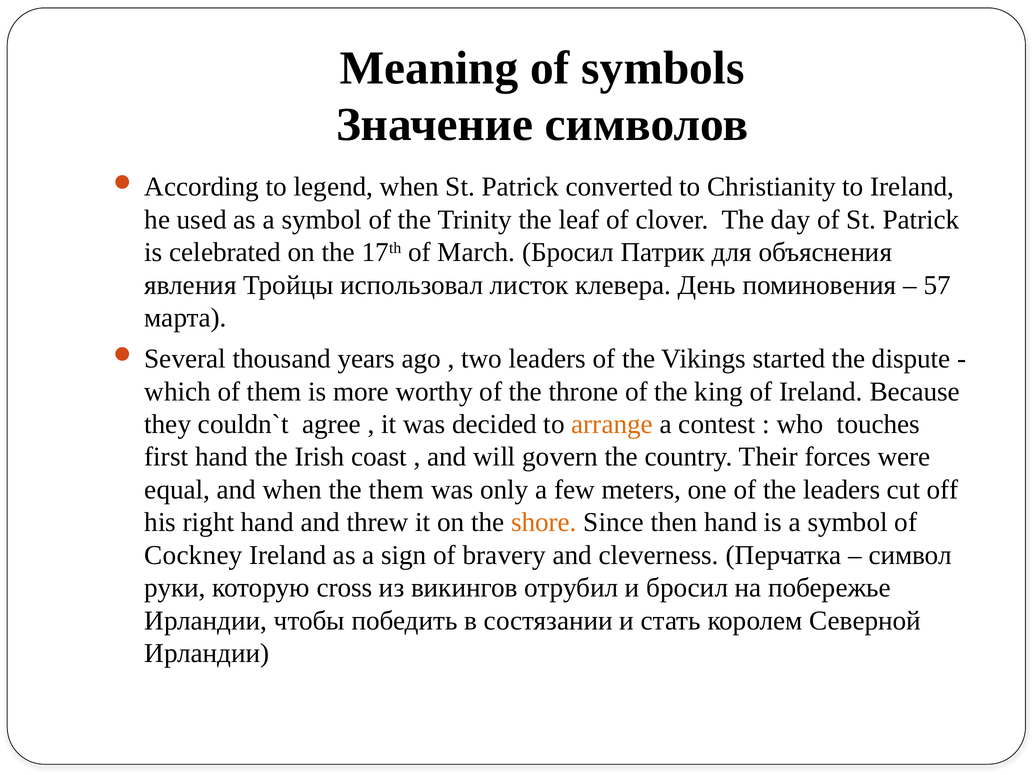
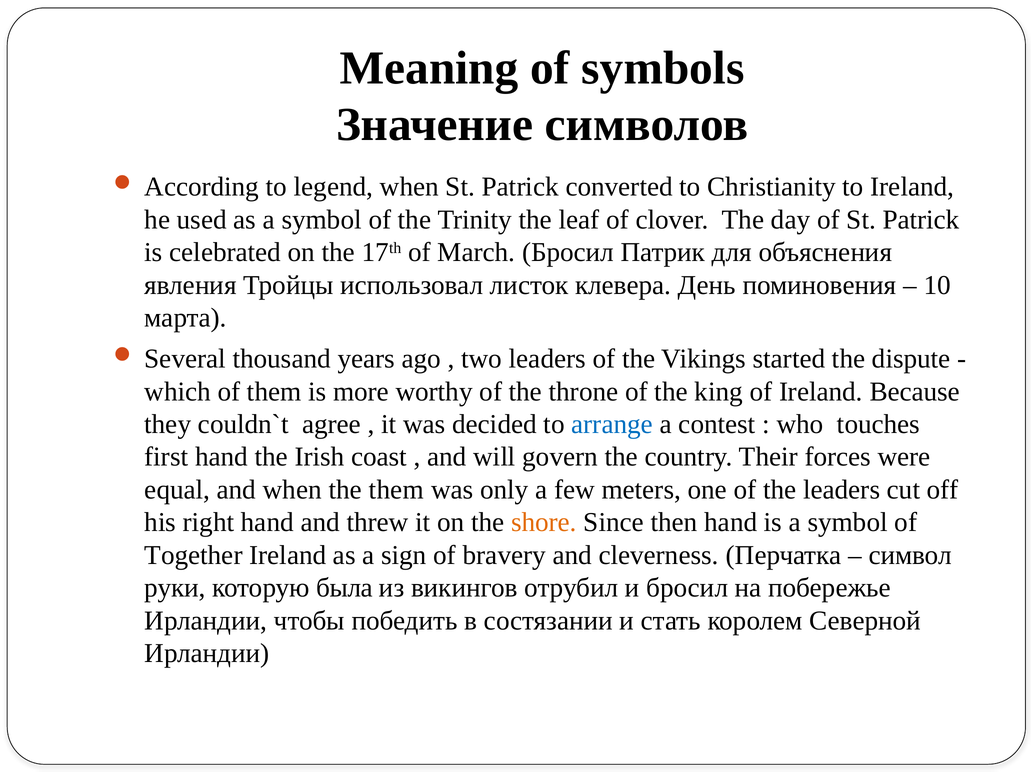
57: 57 -> 10
arrange colour: orange -> blue
Cockney: Cockney -> Together
cross: cross -> была
